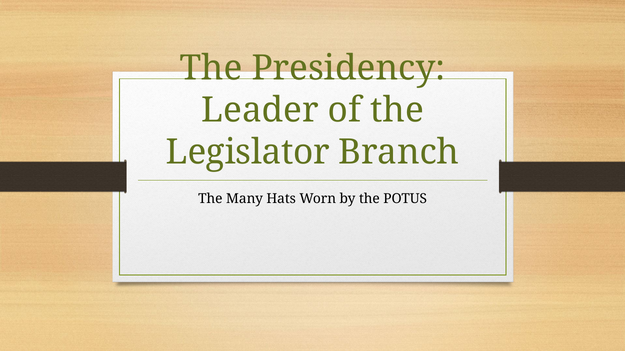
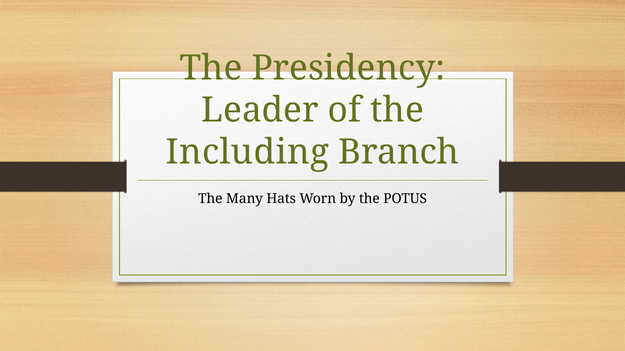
Legislator: Legislator -> Including
